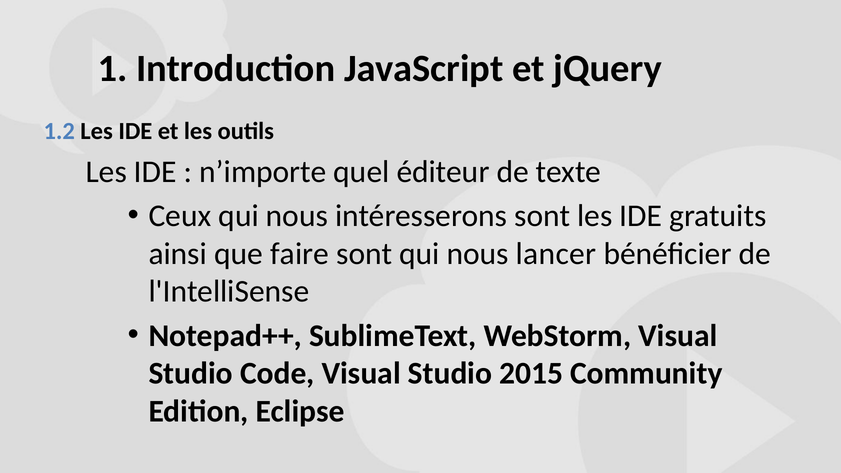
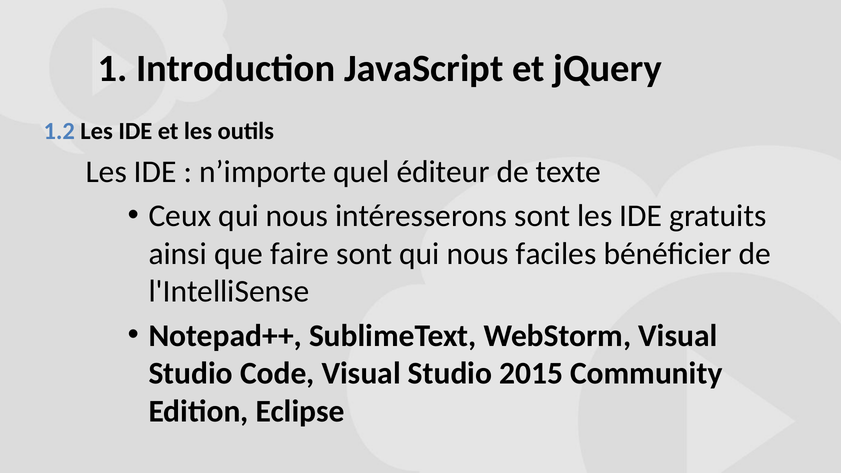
lancer: lancer -> faciles
